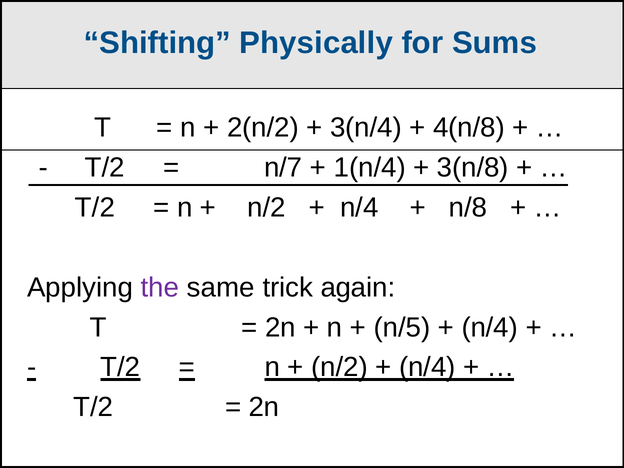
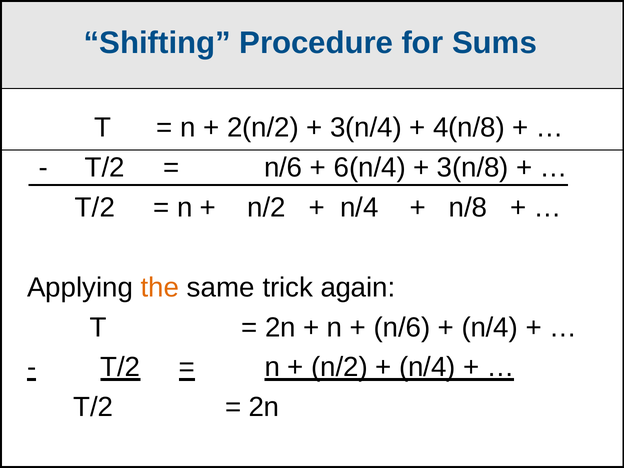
Physically: Physically -> Procedure
n/7 at (283, 168): n/7 -> n/6
1(n/4: 1(n/4 -> 6(n/4
the colour: purple -> orange
n/5 at (402, 327): n/5 -> n/6
